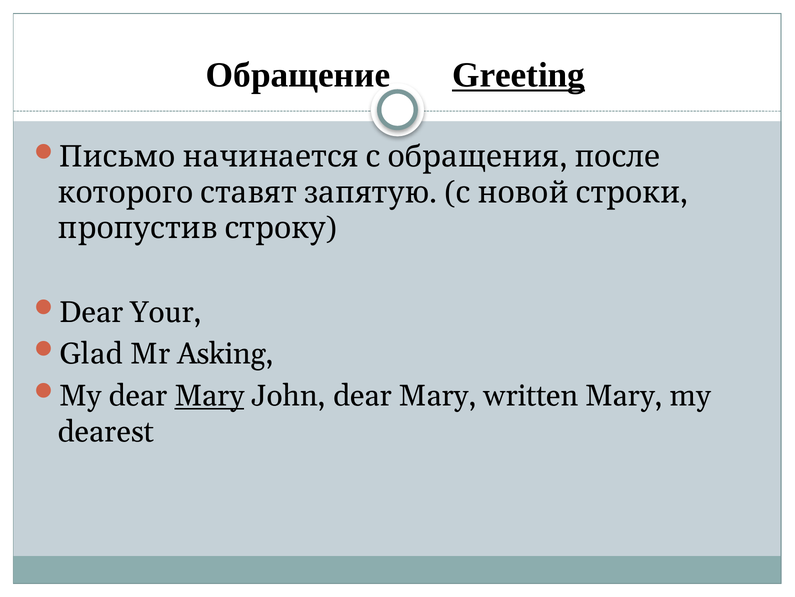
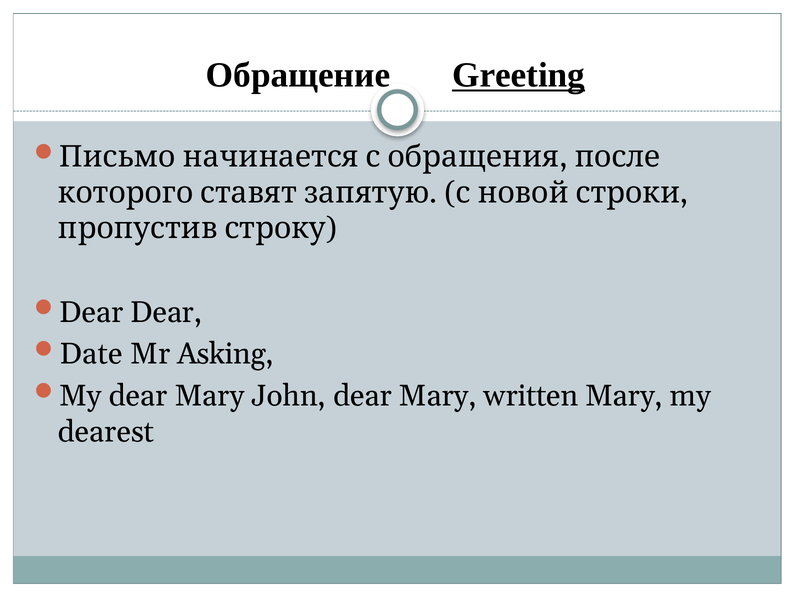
Dear Your: Your -> Dear
Glad: Glad -> Date
Mary at (209, 395) underline: present -> none
